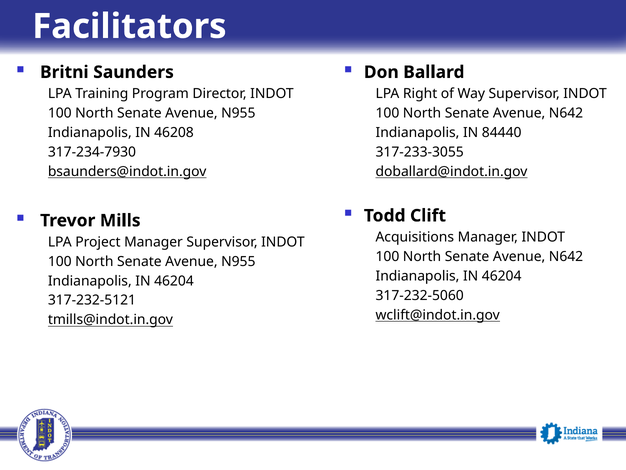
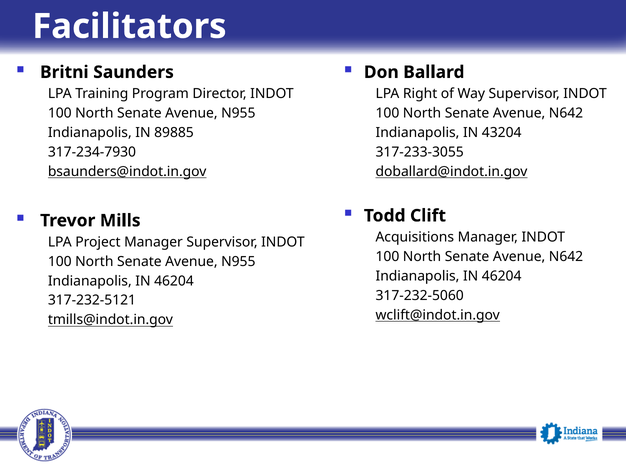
46208: 46208 -> 89885
84440: 84440 -> 43204
